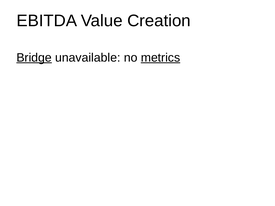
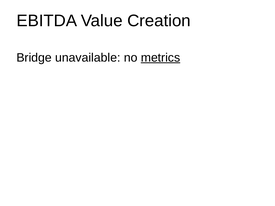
Bridge underline: present -> none
